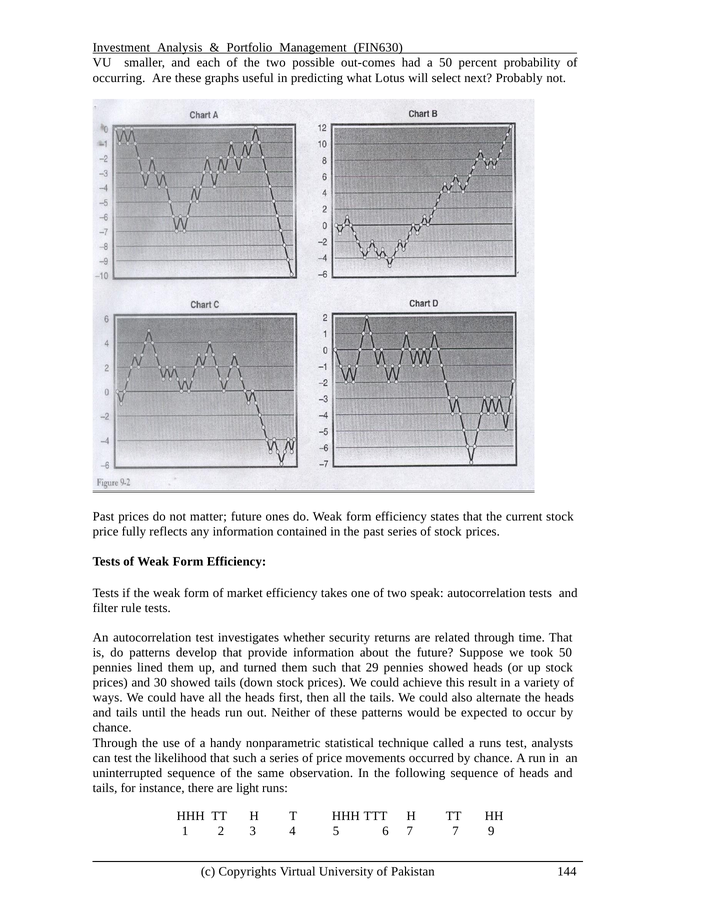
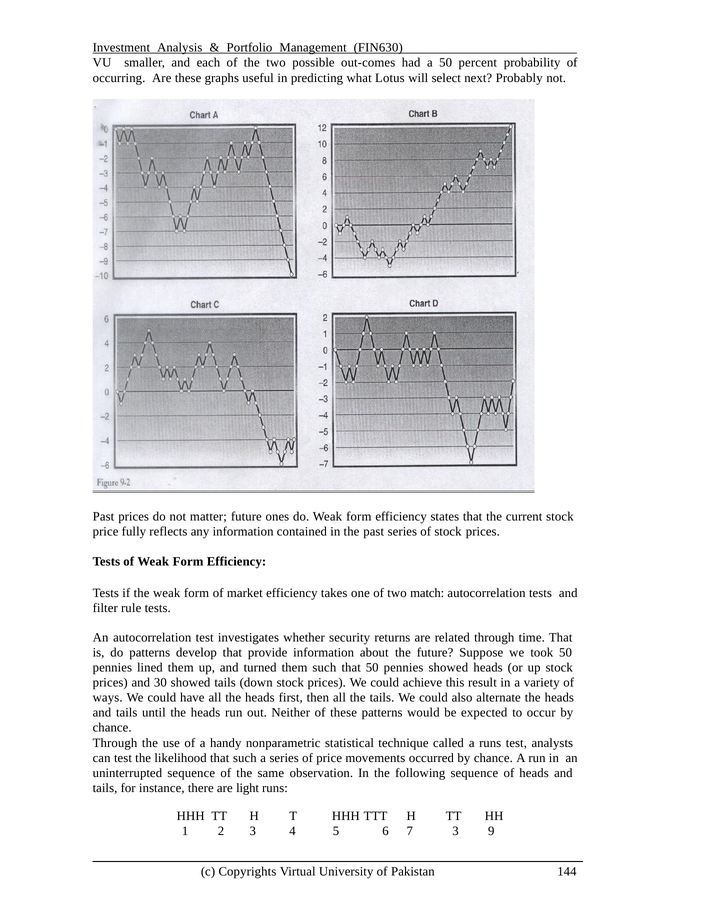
speak: speak -> match
that 29: 29 -> 50
7 7: 7 -> 3
